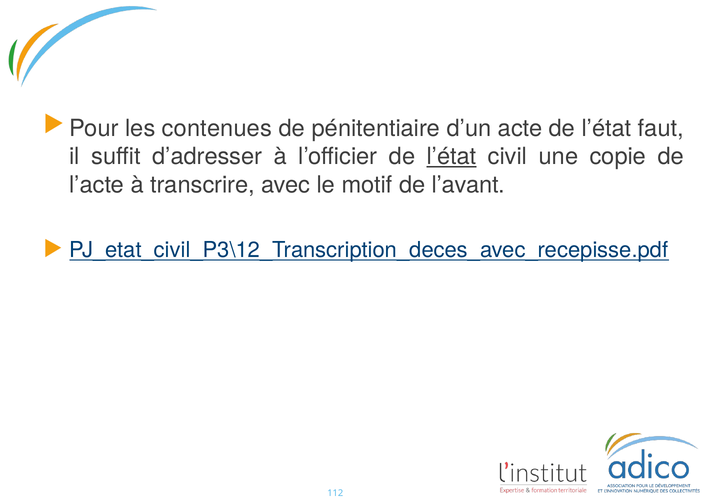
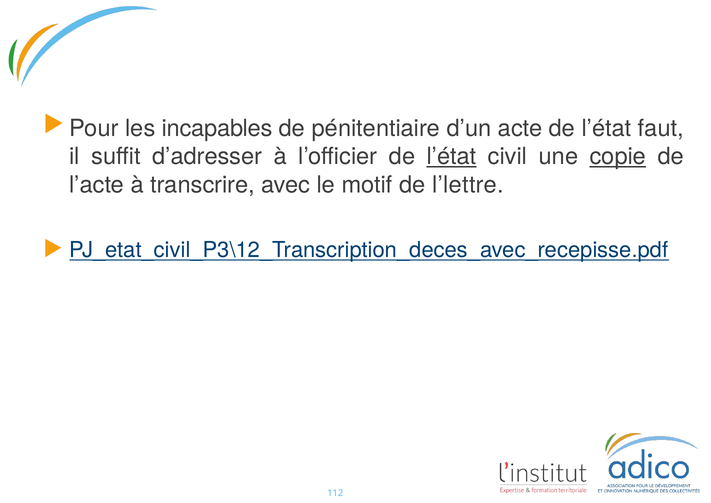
contenues: contenues -> incapables
copie underline: none -> present
l’avant: l’avant -> l’lettre
